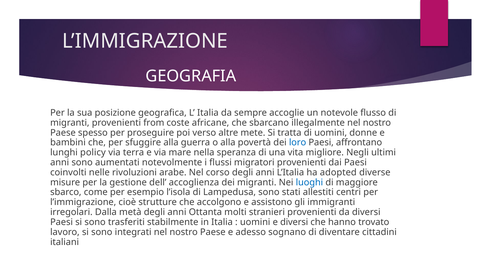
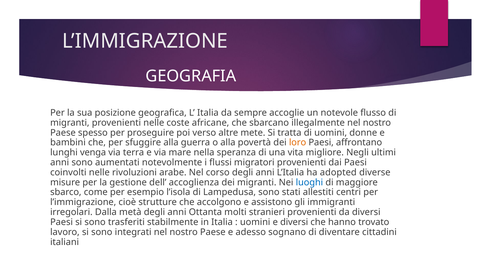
provenienti from: from -> nelle
loro colour: blue -> orange
policy: policy -> venga
